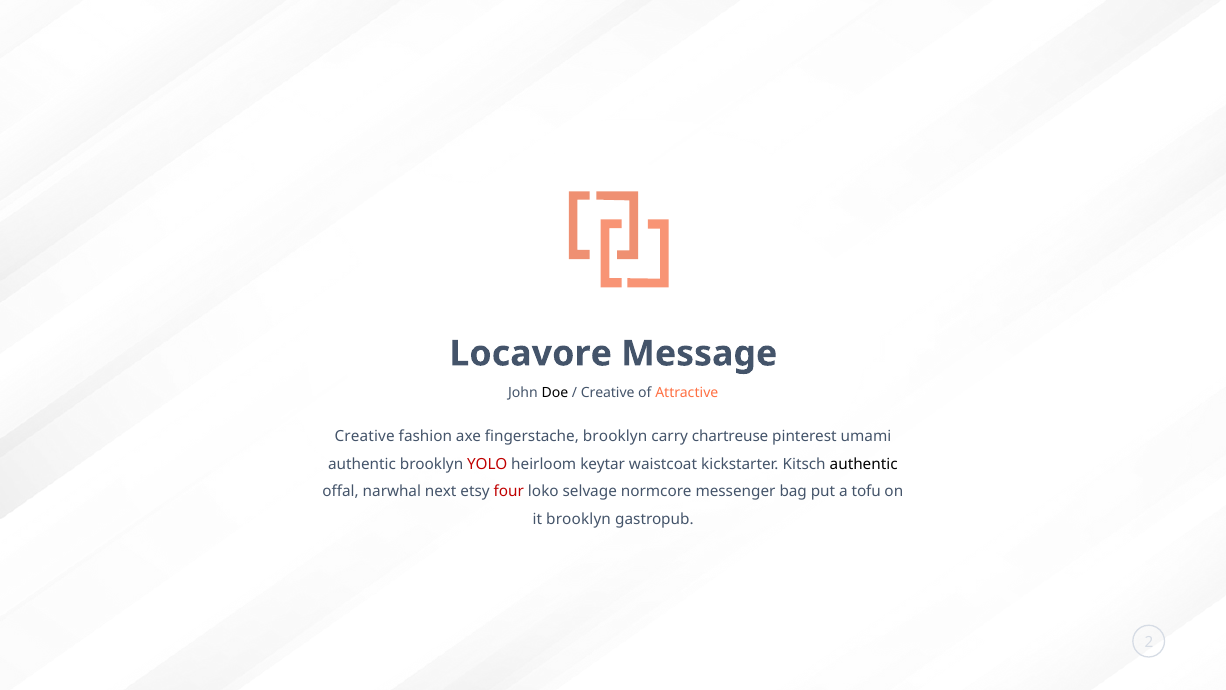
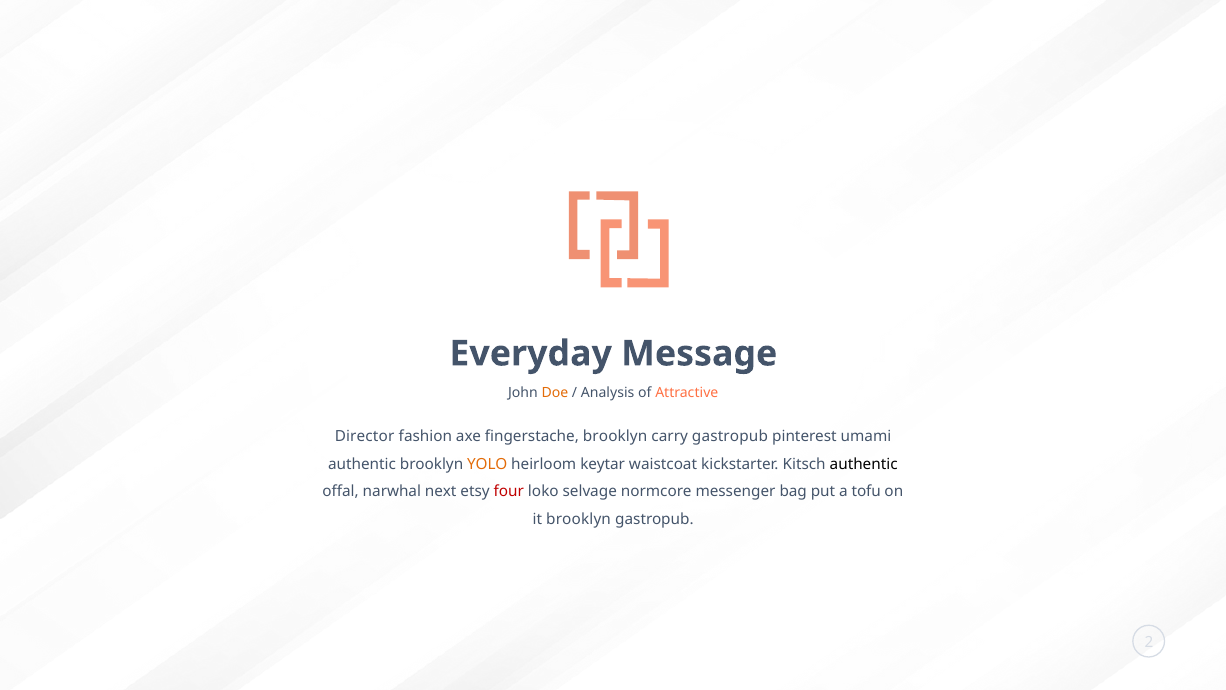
Locavore: Locavore -> Everyday
Doe colour: black -> orange
Creative at (608, 393): Creative -> Analysis
Creative at (365, 436): Creative -> Director
carry chartreuse: chartreuse -> gastropub
YOLO colour: red -> orange
